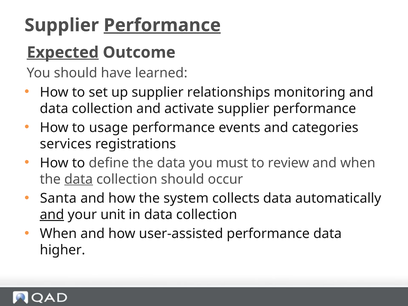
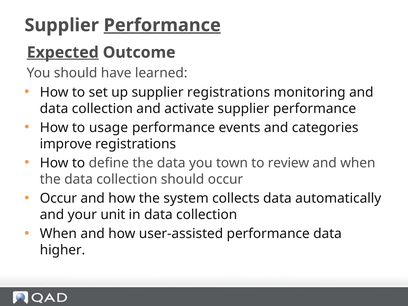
supplier relationships: relationships -> registrations
services: services -> improve
must: must -> town
data at (79, 179) underline: present -> none
Santa at (58, 198): Santa -> Occur
and at (52, 215) underline: present -> none
